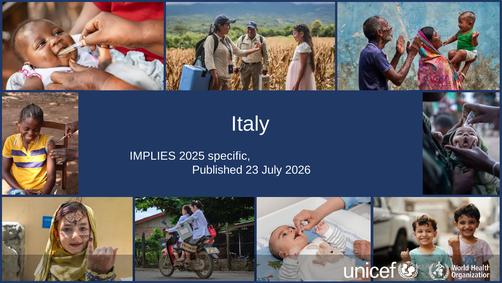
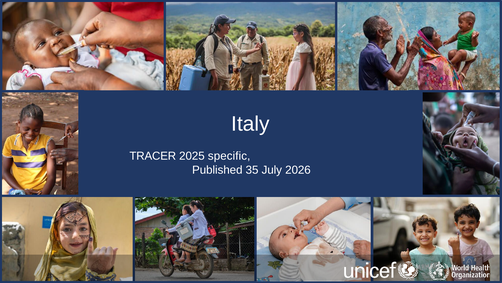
IMPLIES: IMPLIES -> TRACER
23: 23 -> 35
